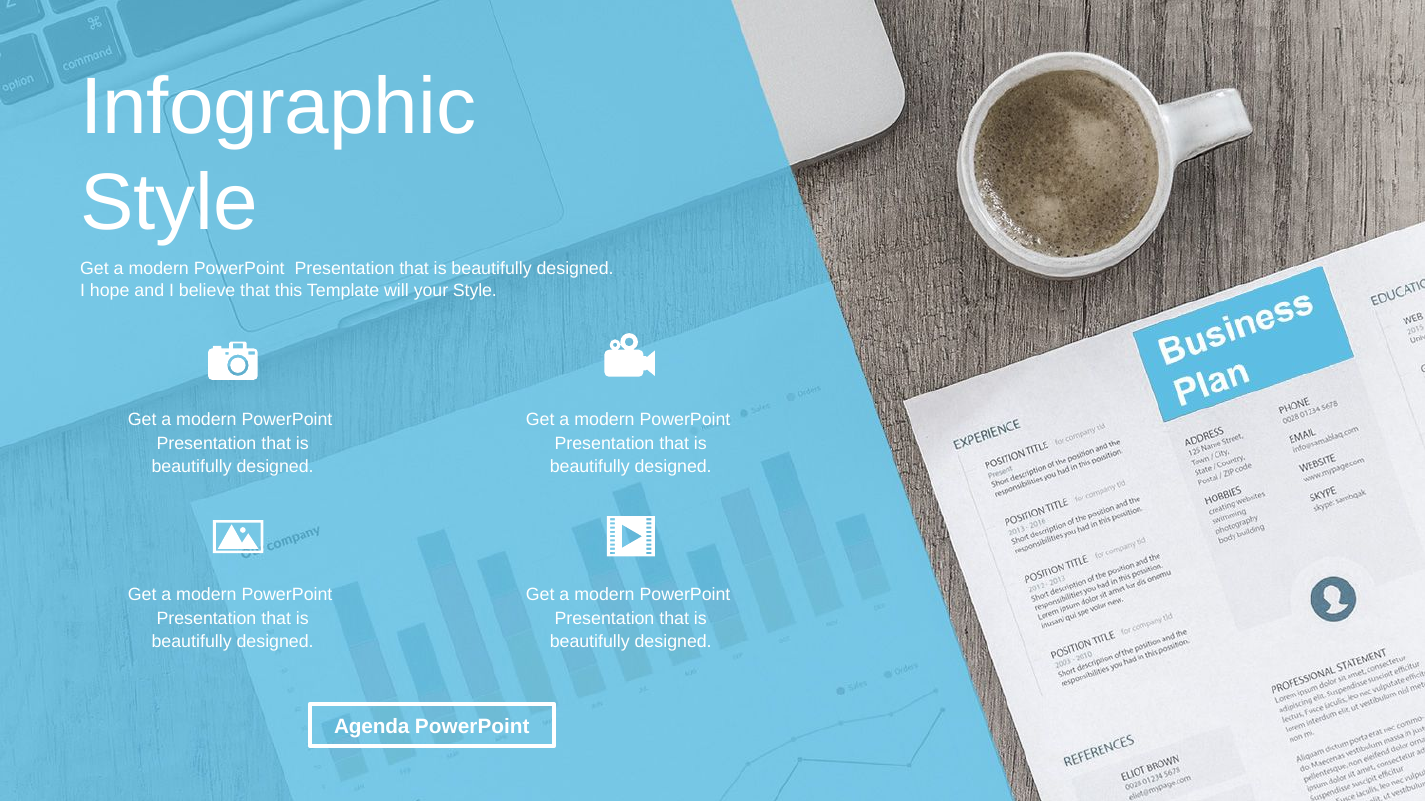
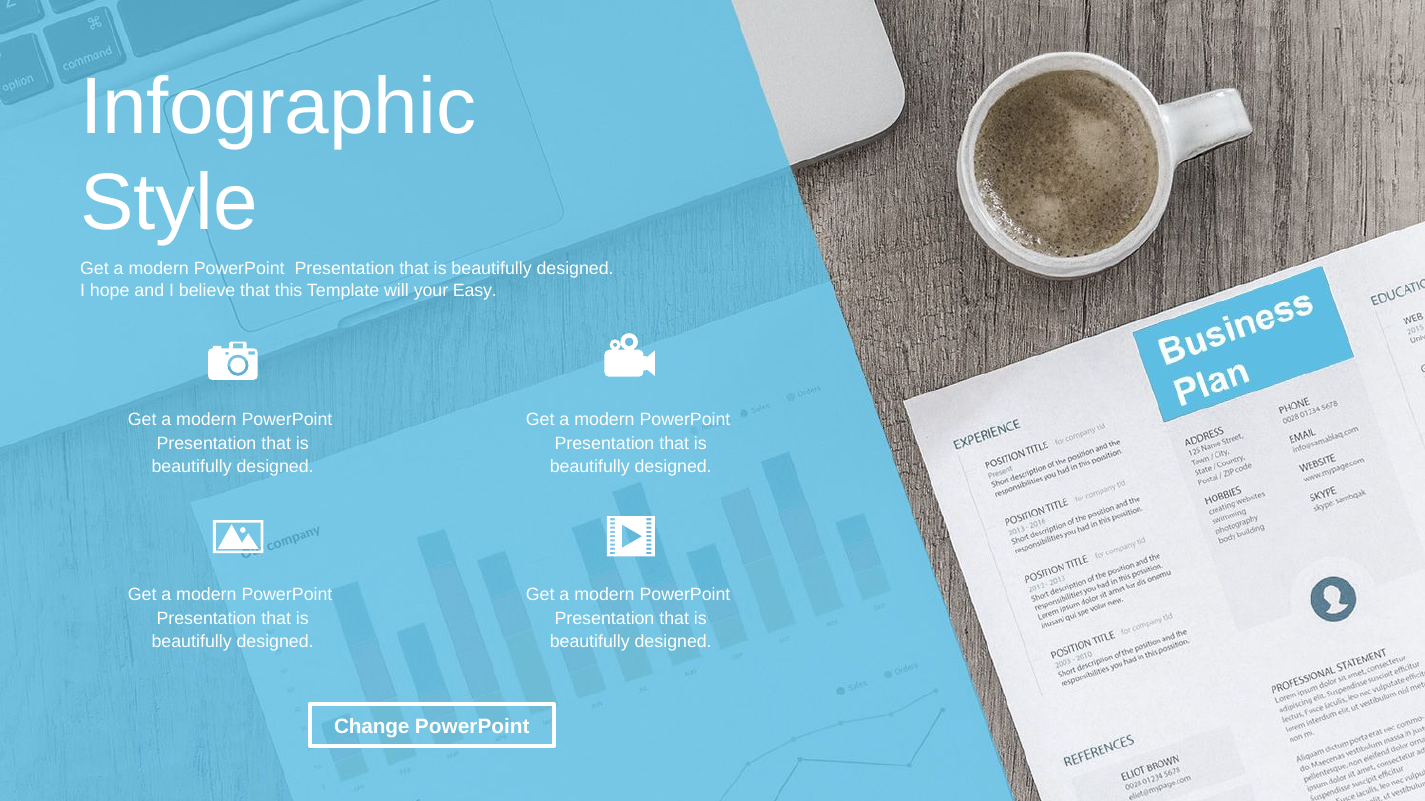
your Style: Style -> Easy
Agenda: Agenda -> Change
